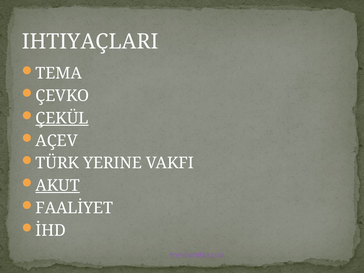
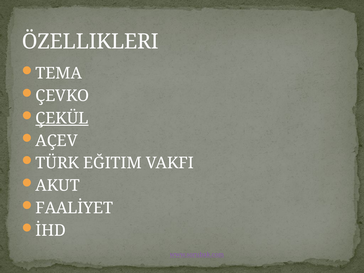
IHTIYAÇLARI: IHTIYAÇLARI -> ÖZELLIKLERI
YERINE: YERINE -> EĞITIM
AKUT underline: present -> none
